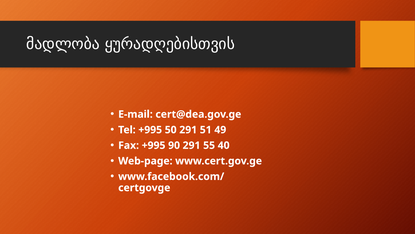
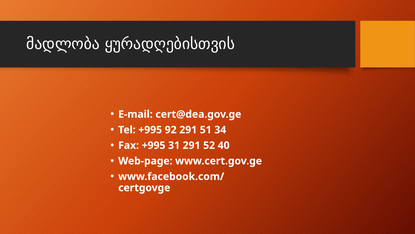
50: 50 -> 92
49: 49 -> 34
90: 90 -> 31
55: 55 -> 52
